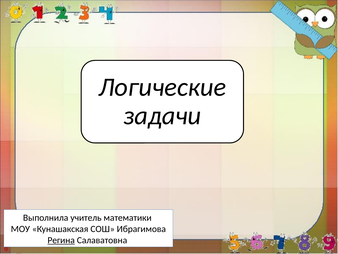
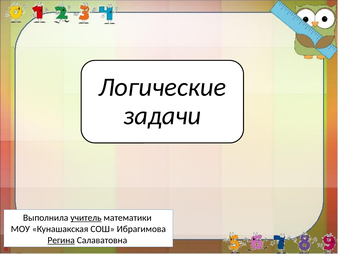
учитель underline: none -> present
